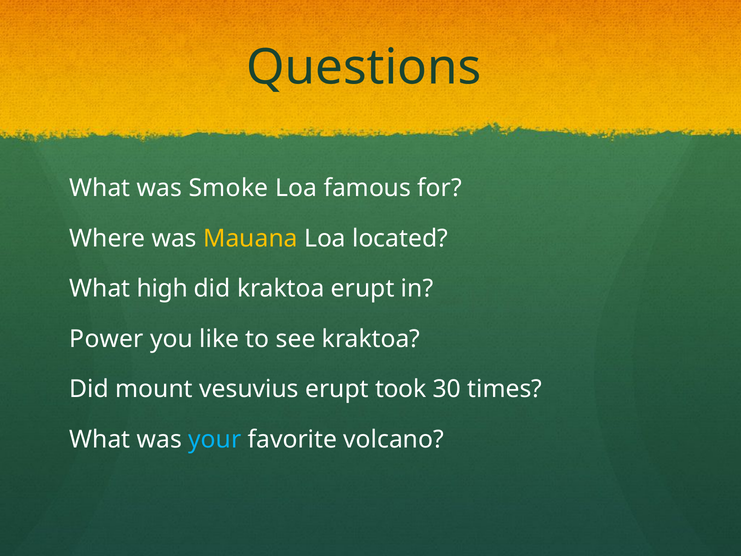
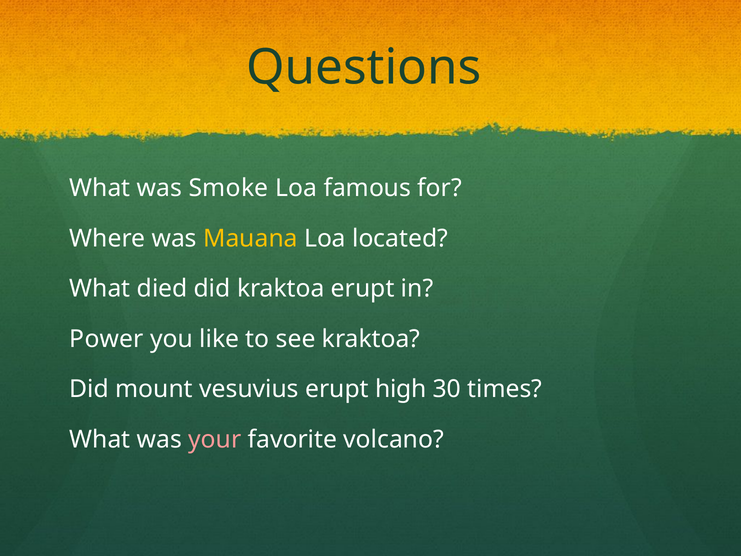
high: high -> died
took: took -> high
your colour: light blue -> pink
